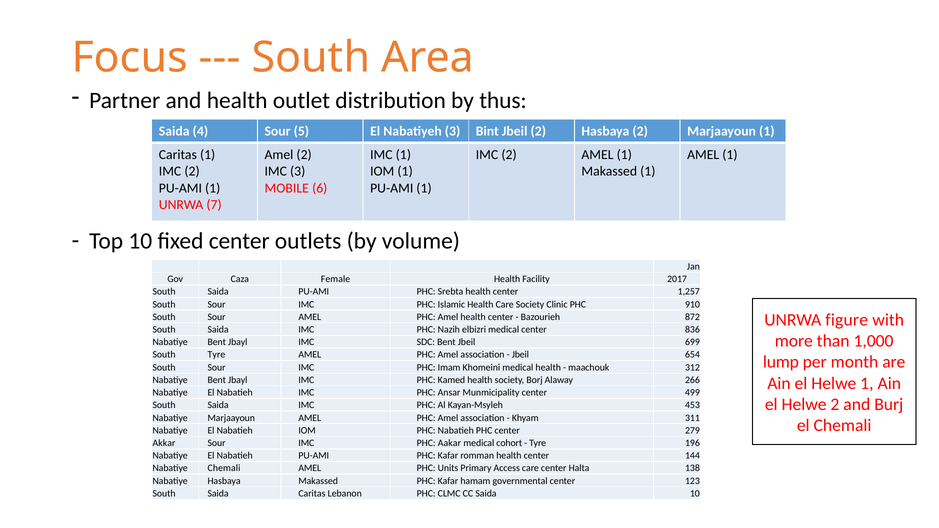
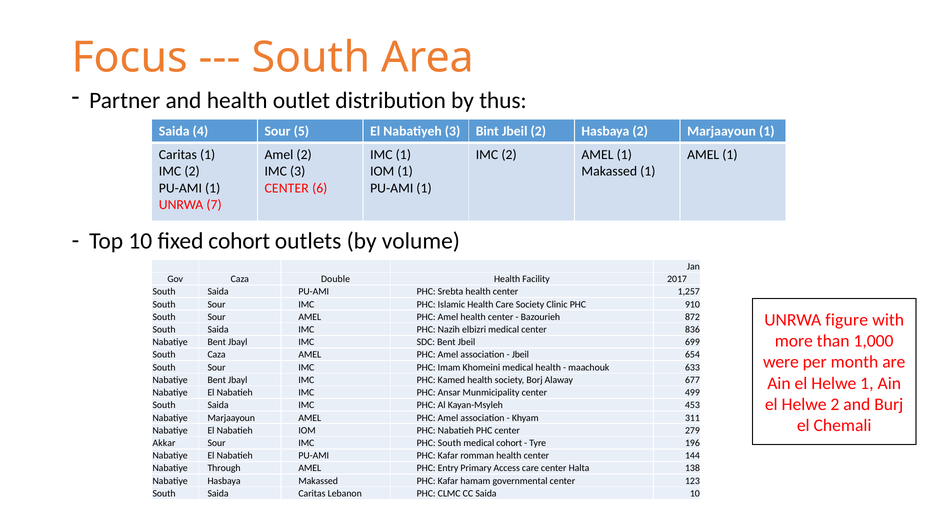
MOBILE at (287, 188): MOBILE -> CENTER
fixed center: center -> cohort
Female: Female -> Double
South Tyre: Tyre -> Caza
lump: lump -> were
312: 312 -> 633
266: 266 -> 677
PHC Aakar: Aakar -> South
Nabatiye Chemali: Chemali -> Through
Units: Units -> Entry
